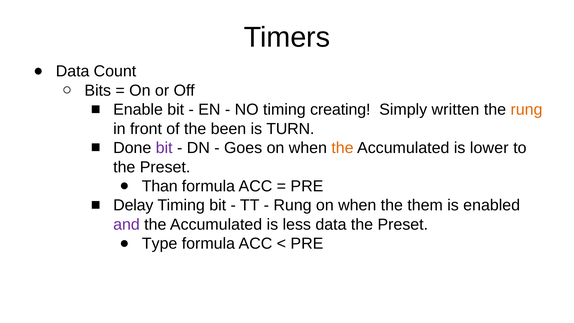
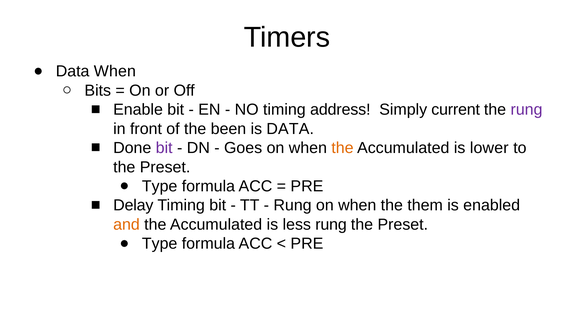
Data Count: Count -> When
creating: creating -> address
written: written -> current
rung at (527, 110) colour: orange -> purple
is TURN: TURN -> DATA
Than at (160, 186): Than -> Type
and colour: purple -> orange
less data: data -> rung
